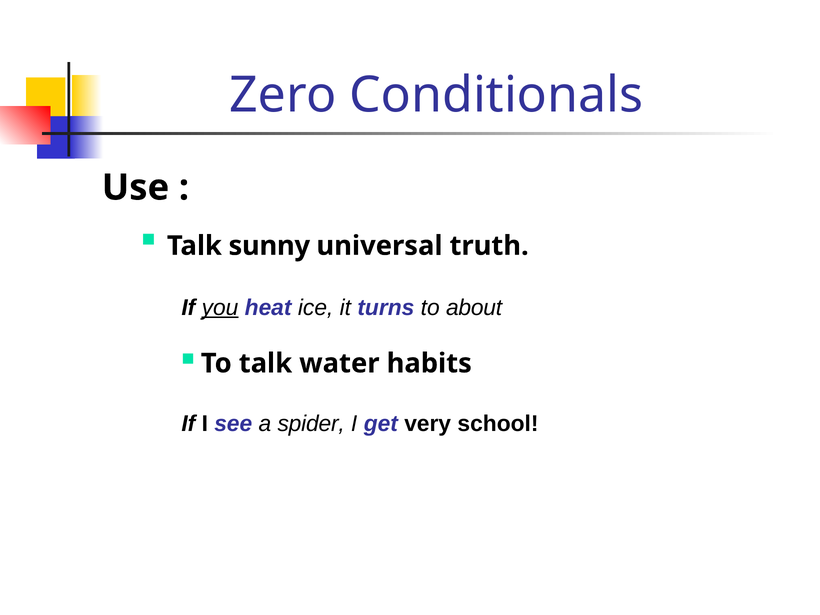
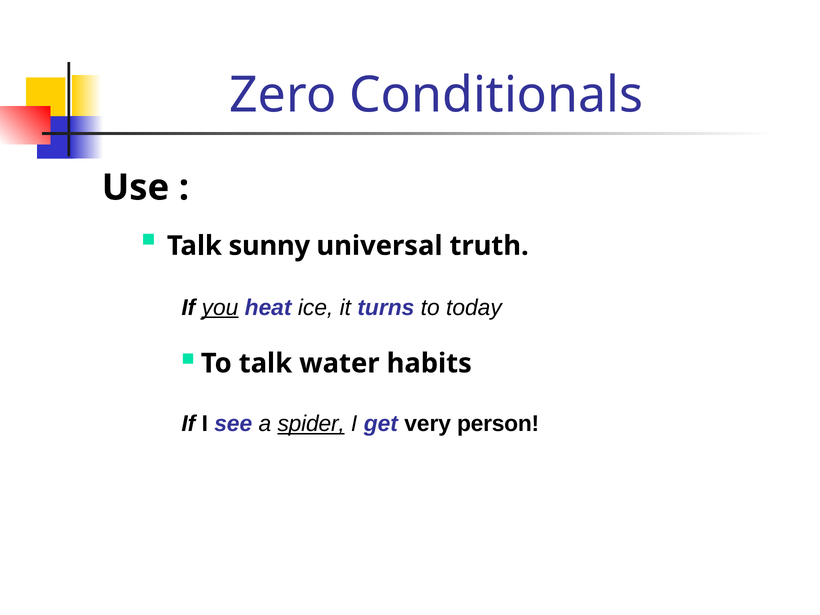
about: about -> today
spider underline: none -> present
school: school -> person
